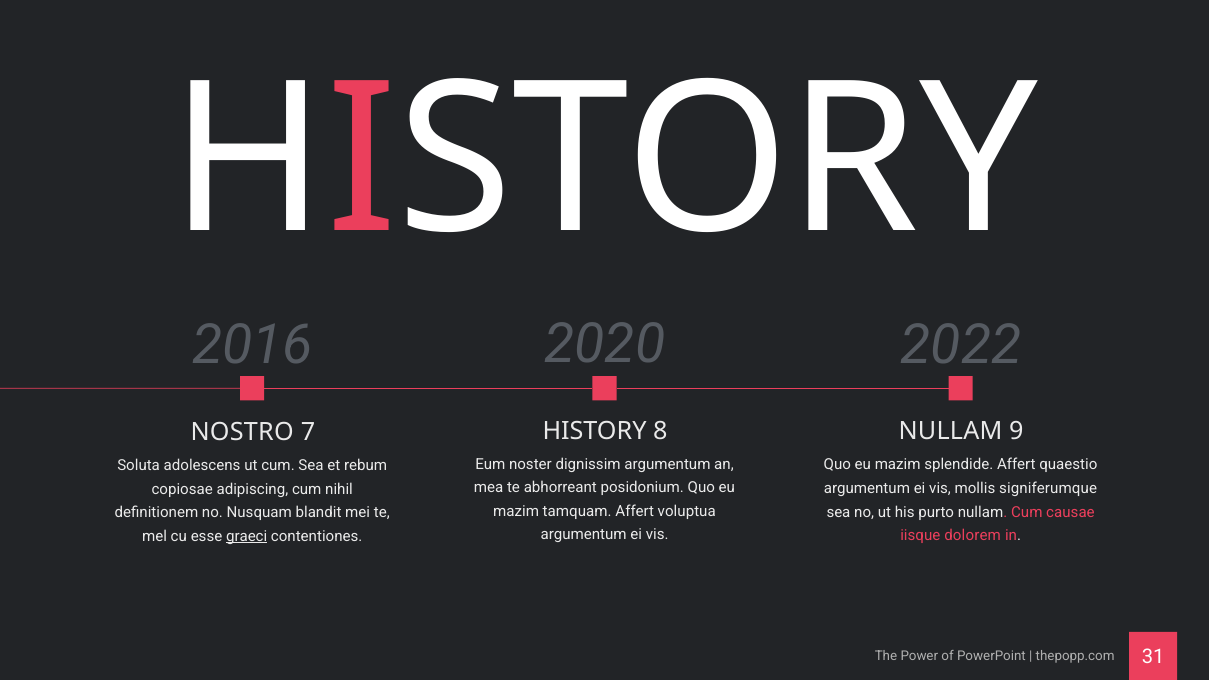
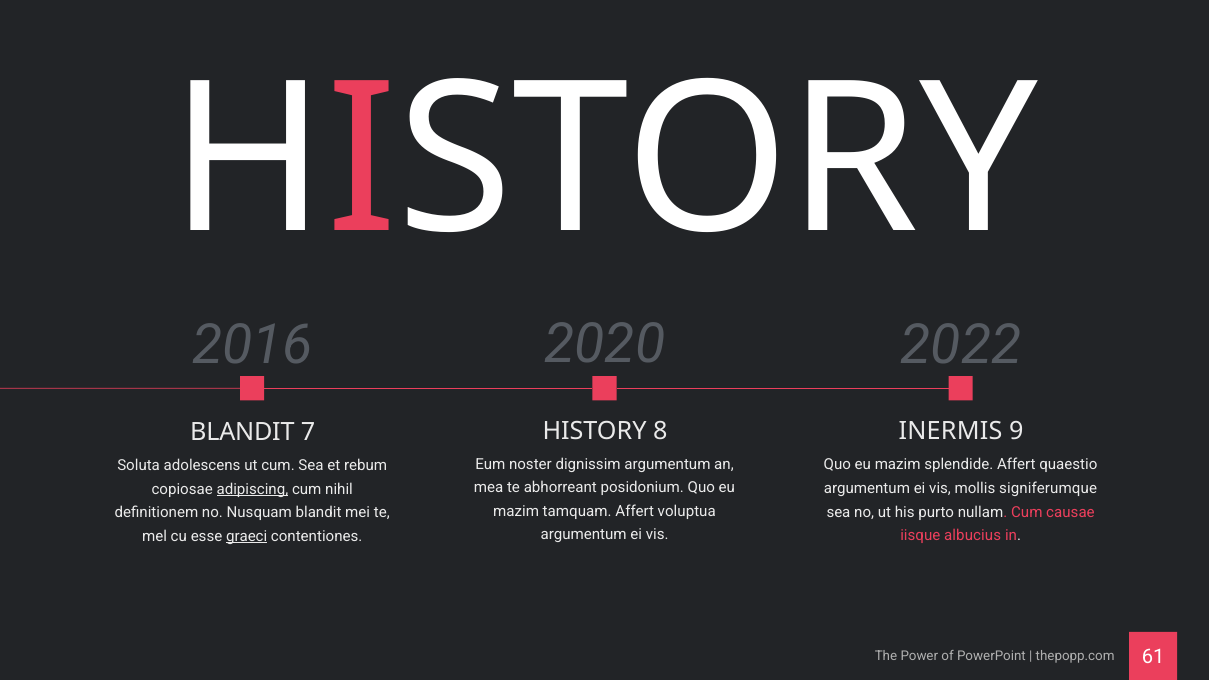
NULLAM at (950, 432): NULLAM -> INERMIS
NOSTRO at (242, 432): NOSTRO -> BLANDIT
adipiscing underline: none -> present
dolorem: dolorem -> albucius
31: 31 -> 61
